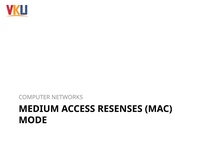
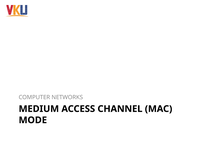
RESENSES: RESENSES -> CHANNEL
